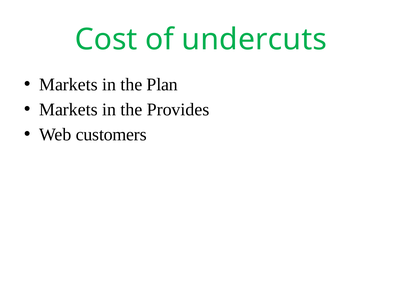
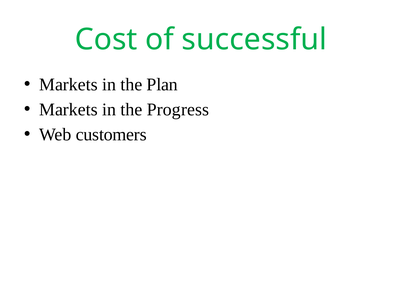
undercuts: undercuts -> successful
Provides: Provides -> Progress
